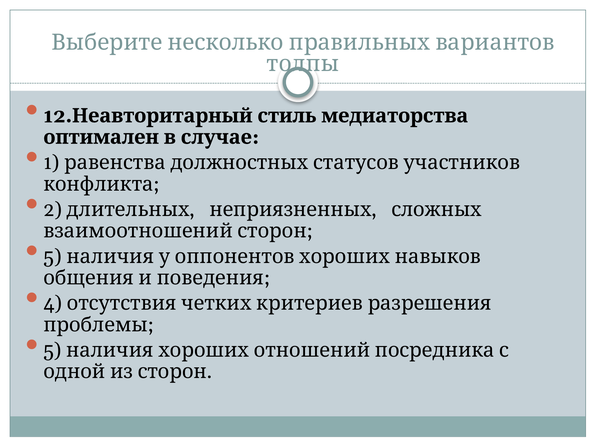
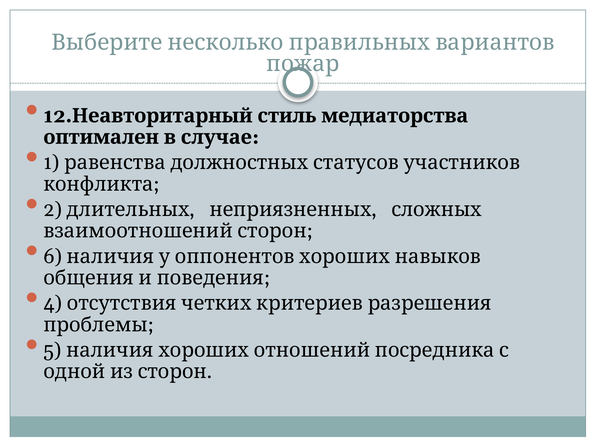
толпы: толпы -> пожар
5 at (53, 257): 5 -> 6
